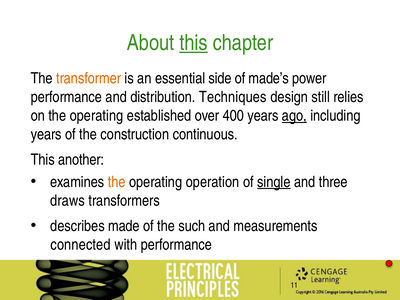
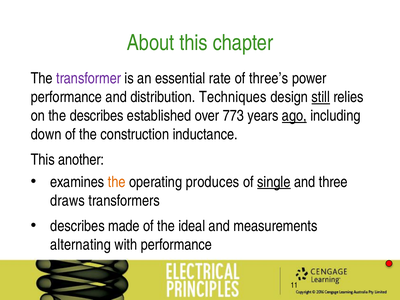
this at (194, 43) underline: present -> none
transformer colour: orange -> purple
side: side -> rate
made’s: made’s -> three’s
still underline: none -> present
on the operating: operating -> describes
400: 400 -> 773
years at (46, 135): years -> down
continuous: continuous -> inductance
operation: operation -> produces
such: such -> ideal
connected: connected -> alternating
